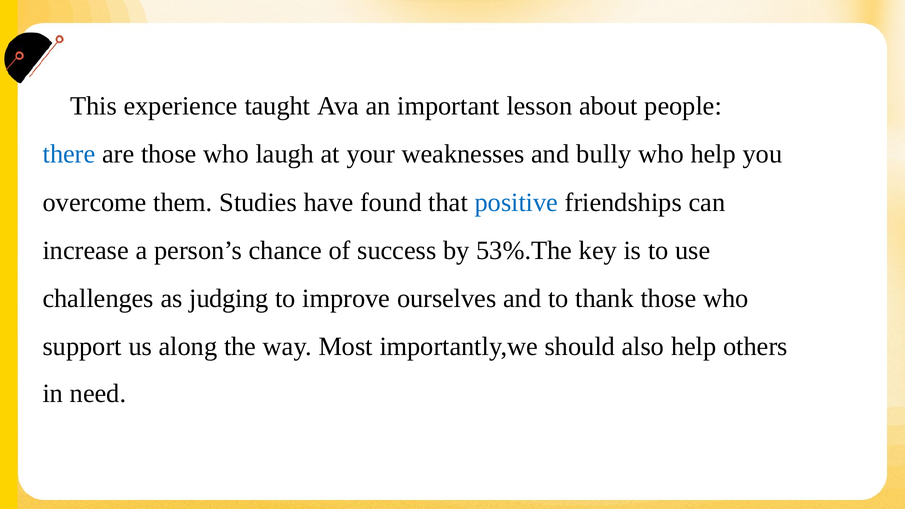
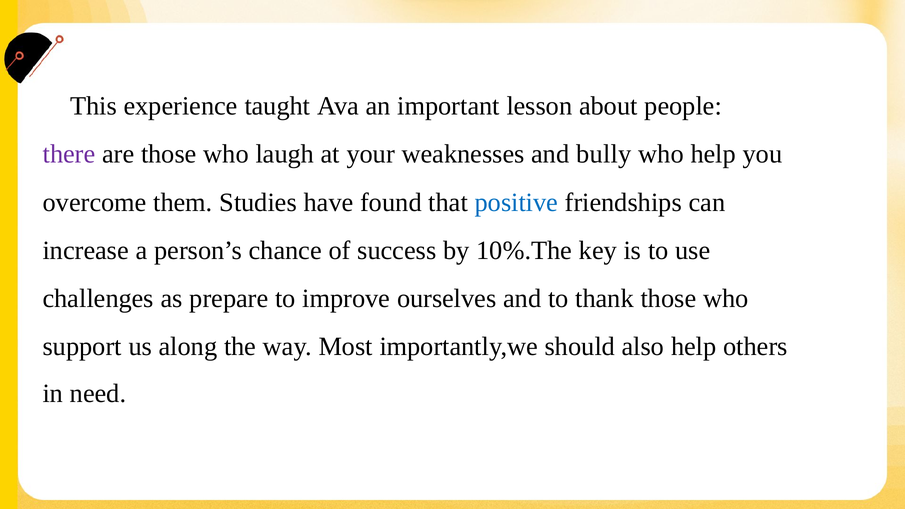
there colour: blue -> purple
53%.The: 53%.The -> 10%.The
judging: judging -> prepare
